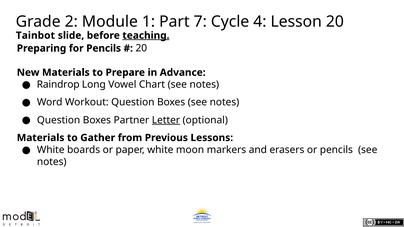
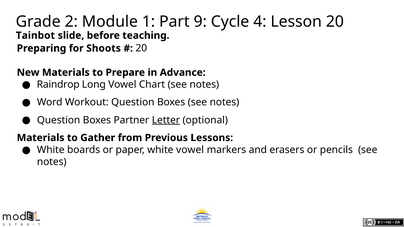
7: 7 -> 9
teaching underline: present -> none
for Pencils: Pencils -> Shoots
white moon: moon -> vowel
